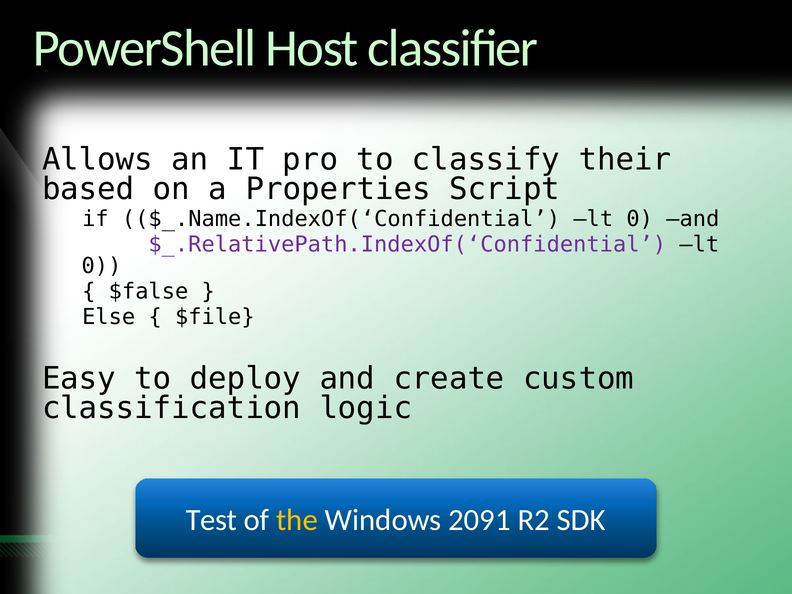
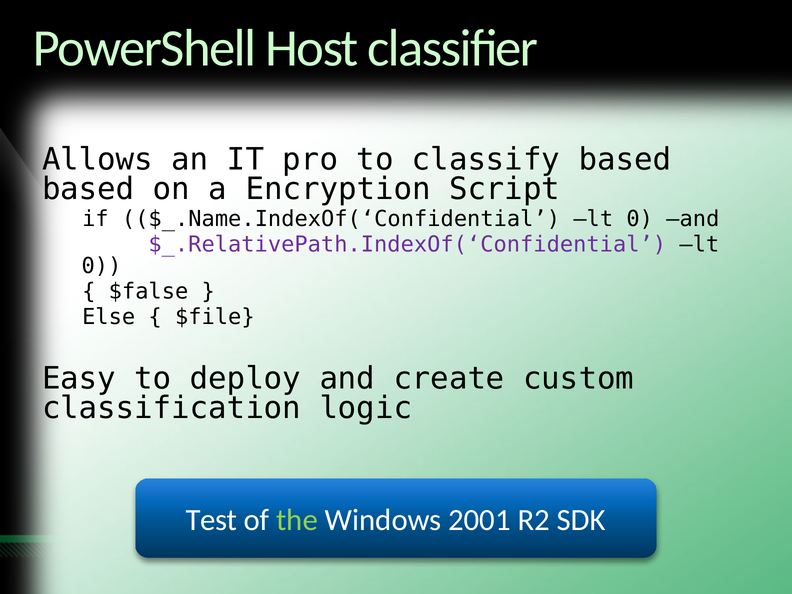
classify their: their -> based
Properties: Properties -> Encryption
the colour: yellow -> light green
2091: 2091 -> 2001
